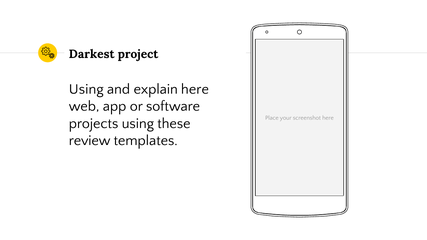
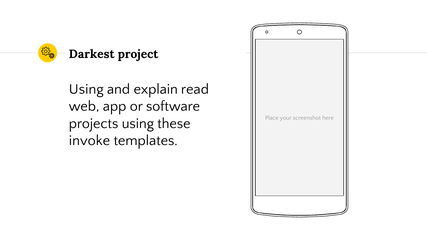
explain here: here -> read
review: review -> invoke
